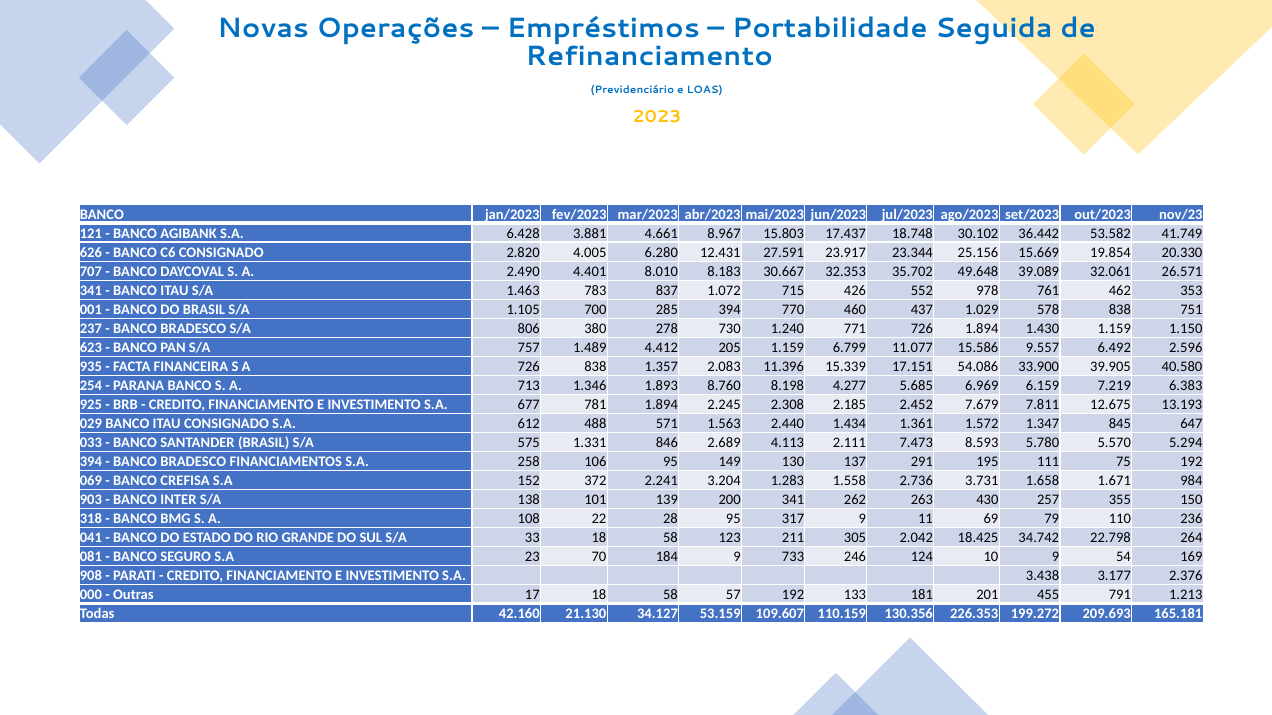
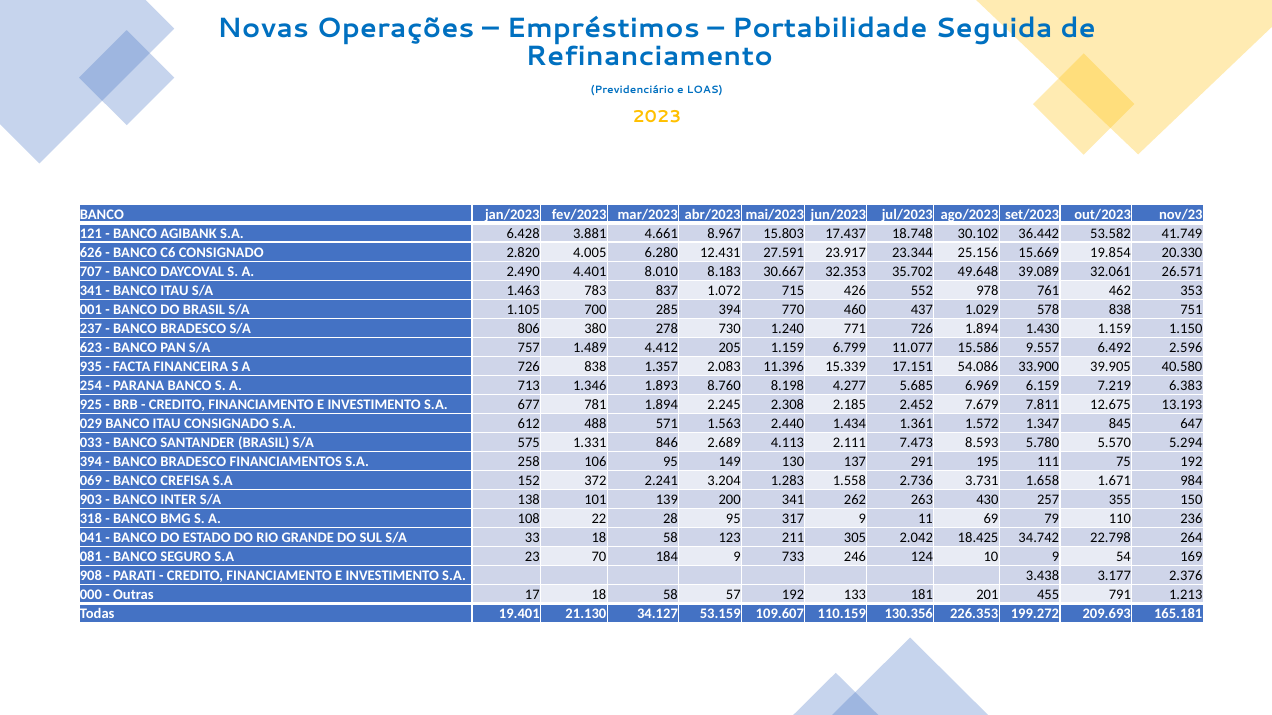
42.160: 42.160 -> 19.401
